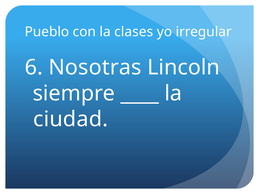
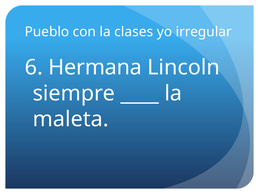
Nosotras: Nosotras -> Hermana
ciudad: ciudad -> maleta
